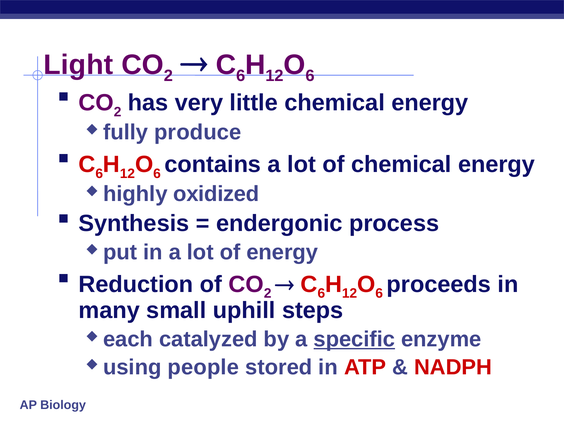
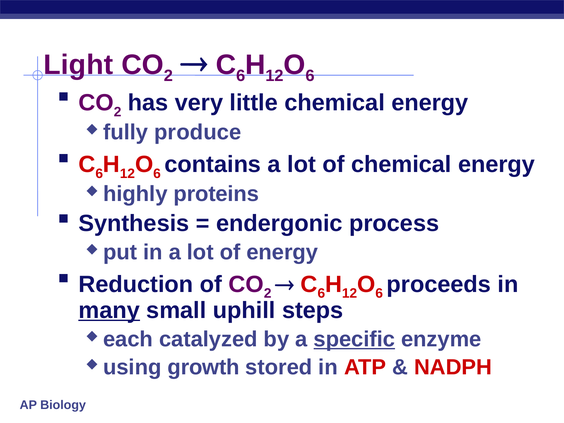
oxidized: oxidized -> proteins
many underline: none -> present
people: people -> growth
